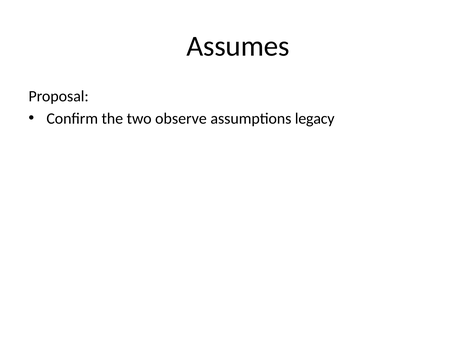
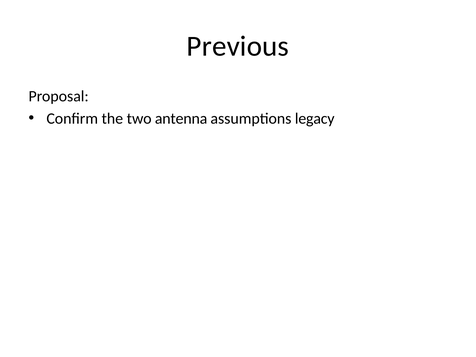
Assumes: Assumes -> Previous
observe: observe -> antenna
